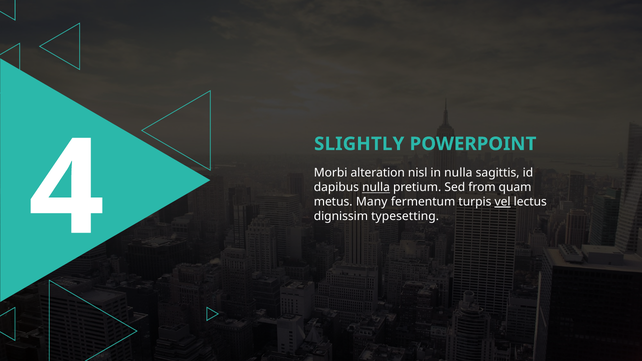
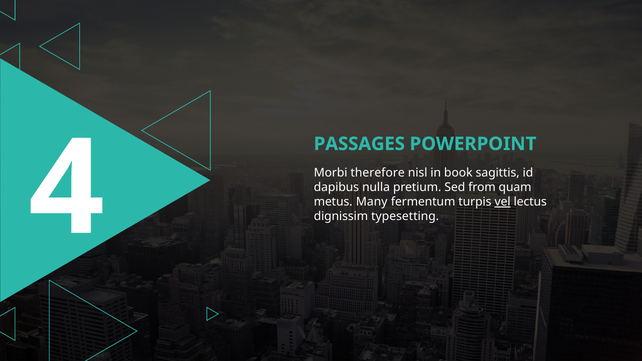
SLIGHTLY: SLIGHTLY -> PASSAGES
alteration: alteration -> therefore
in nulla: nulla -> book
nulla at (376, 188) underline: present -> none
